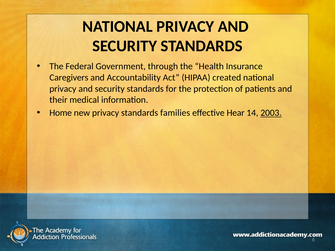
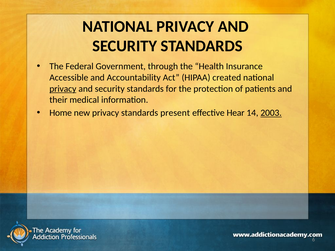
Caregivers: Caregivers -> Accessible
privacy at (63, 89) underline: none -> present
families: families -> present
